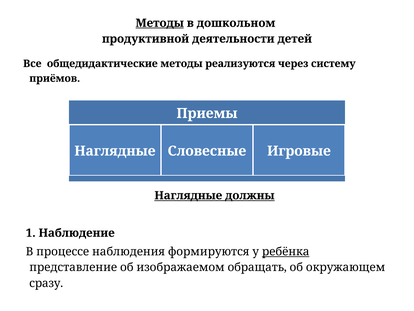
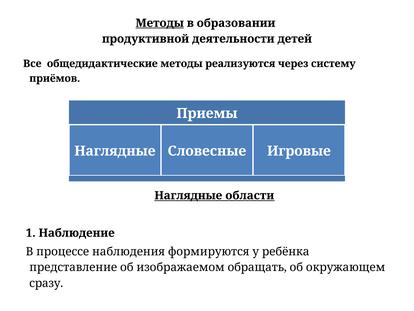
дошкольном: дошкольном -> образовании
должны: должны -> области
ребёнка underline: present -> none
